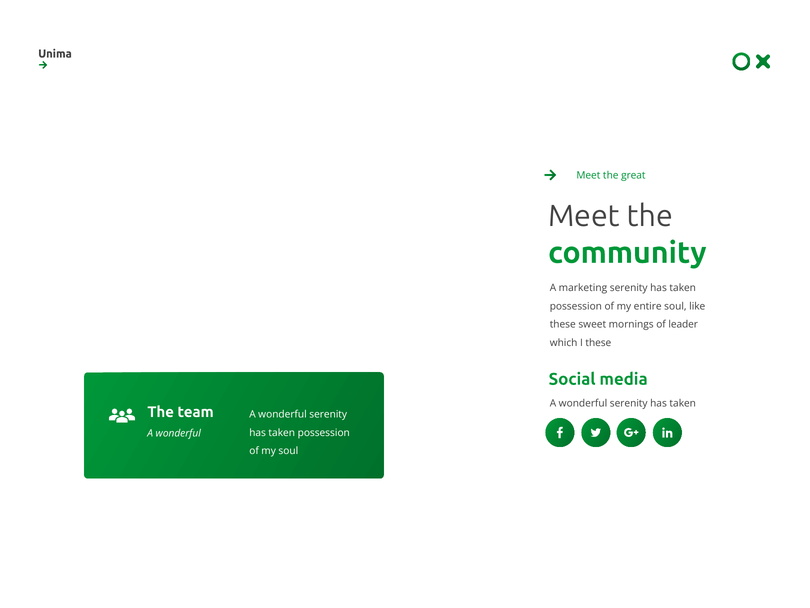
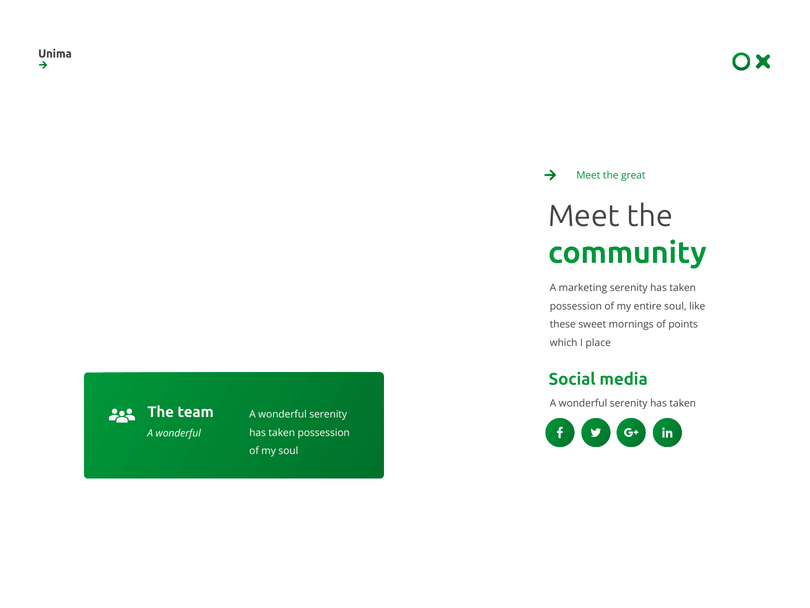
leader: leader -> points
I these: these -> place
